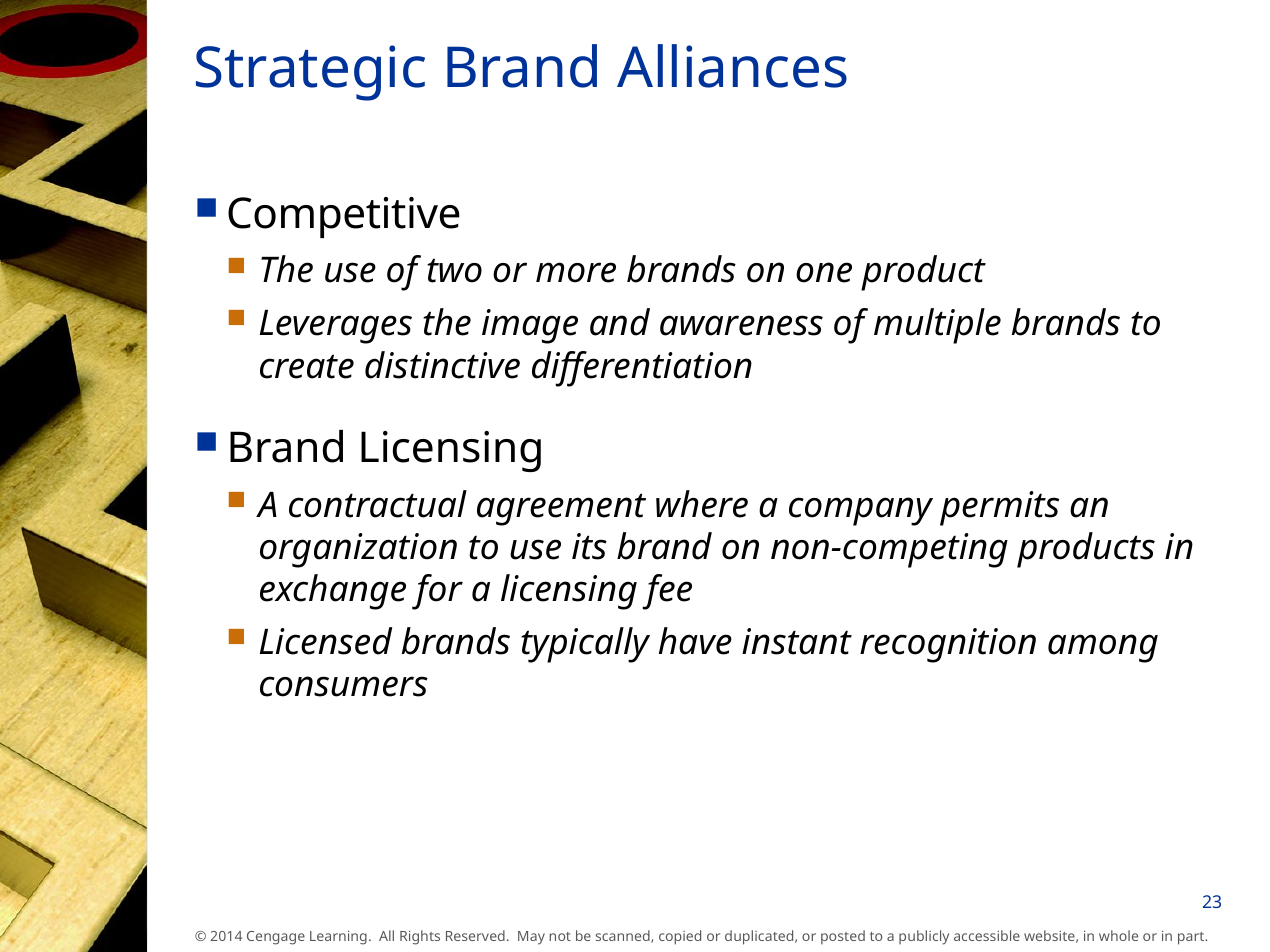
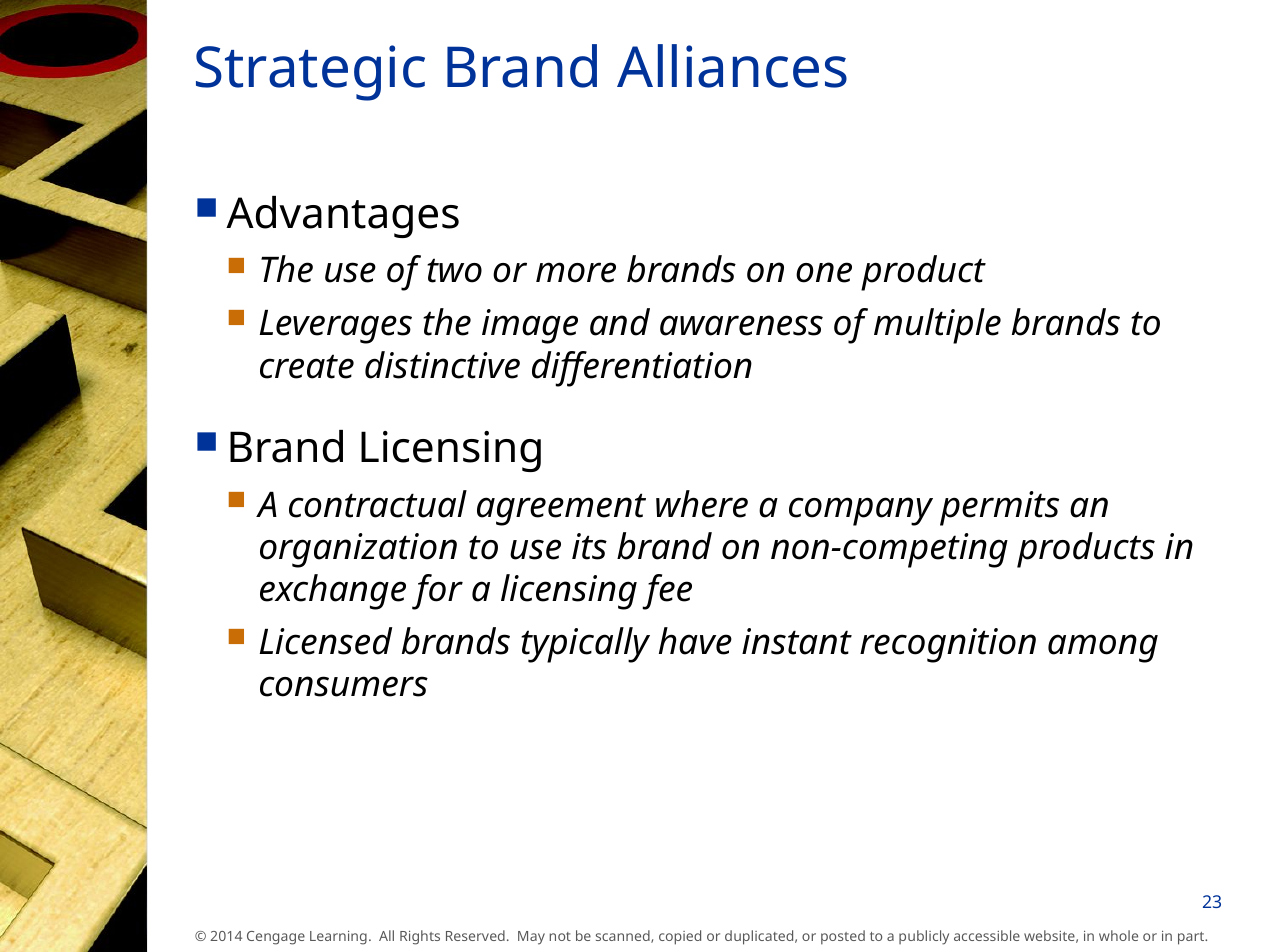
Competitive: Competitive -> Advantages
